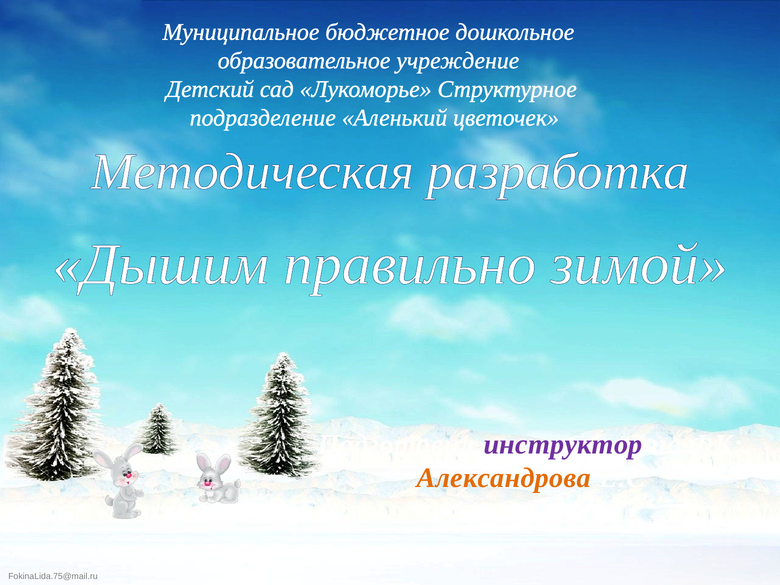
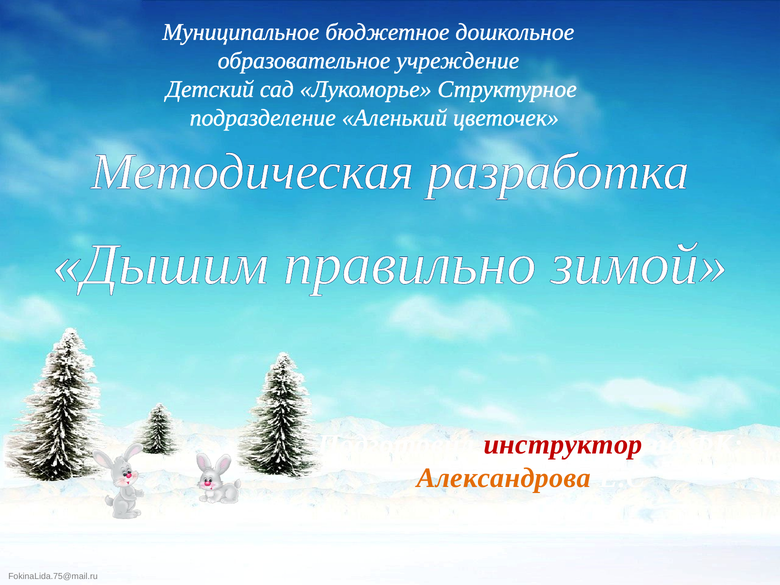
инструктор colour: purple -> red
